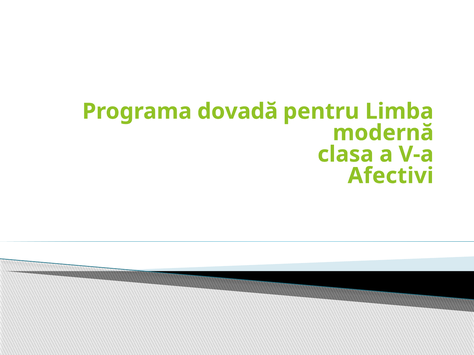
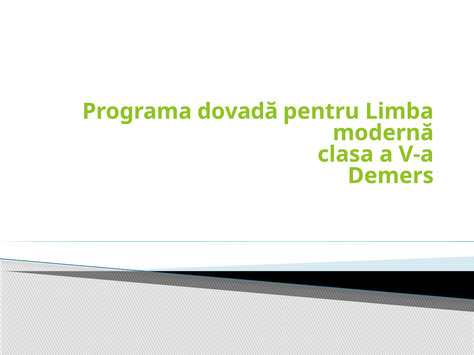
Afectivi: Afectivi -> Demers
